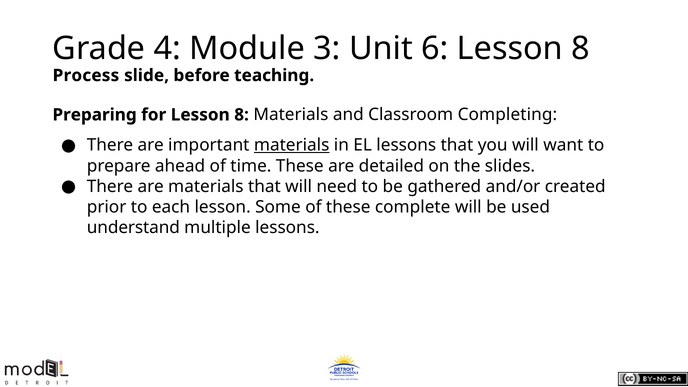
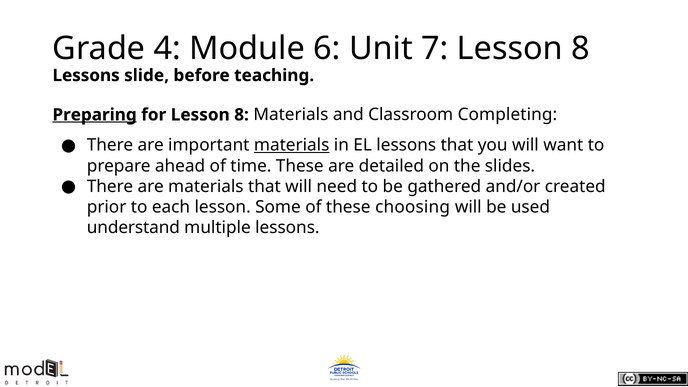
3: 3 -> 6
6: 6 -> 7
Process at (86, 75): Process -> Lessons
Preparing underline: none -> present
complete: complete -> choosing
